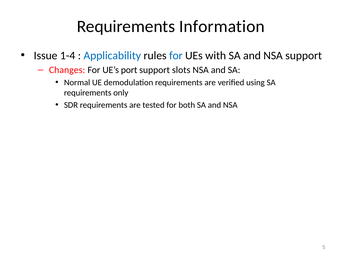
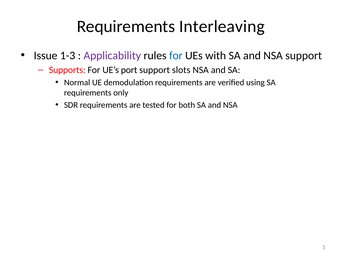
Information: Information -> Interleaving
1-4: 1-4 -> 1-3
Applicability colour: blue -> purple
Changes: Changes -> Supports
